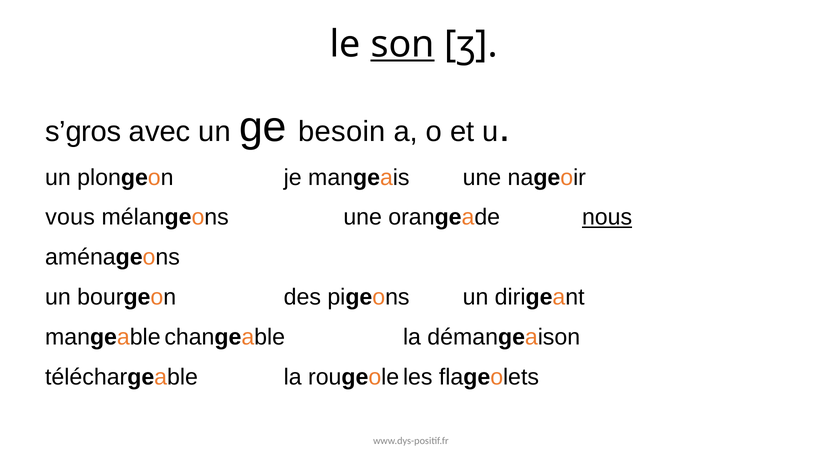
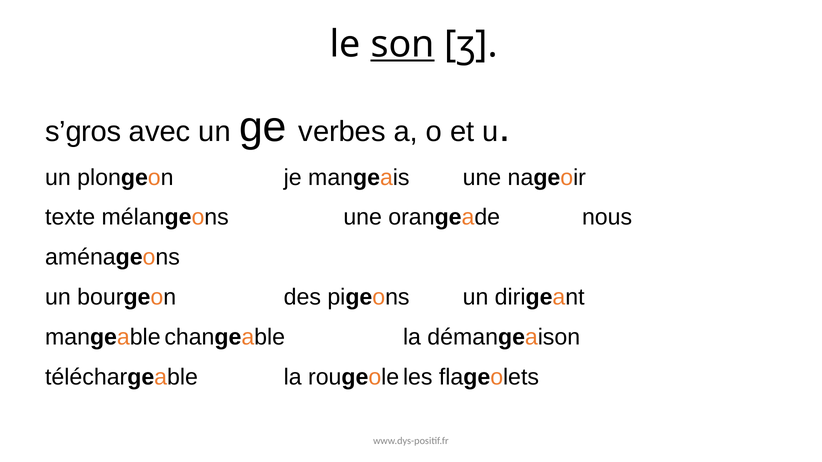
besoin: besoin -> verbes
vous: vous -> texte
nous underline: present -> none
